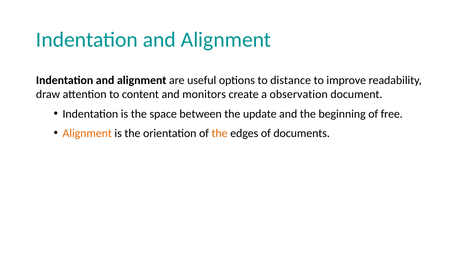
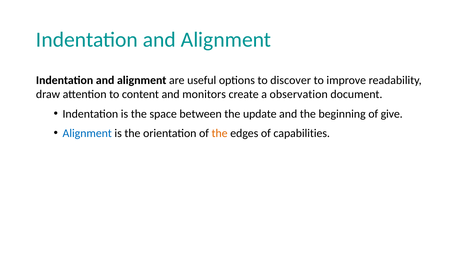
distance: distance -> discover
free: free -> give
Alignment at (87, 134) colour: orange -> blue
documents: documents -> capabilities
